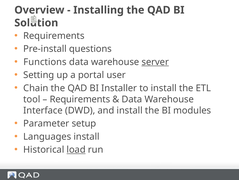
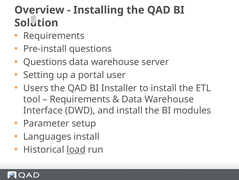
Functions at (45, 62): Functions -> Questions
server underline: present -> none
Chain: Chain -> Users
